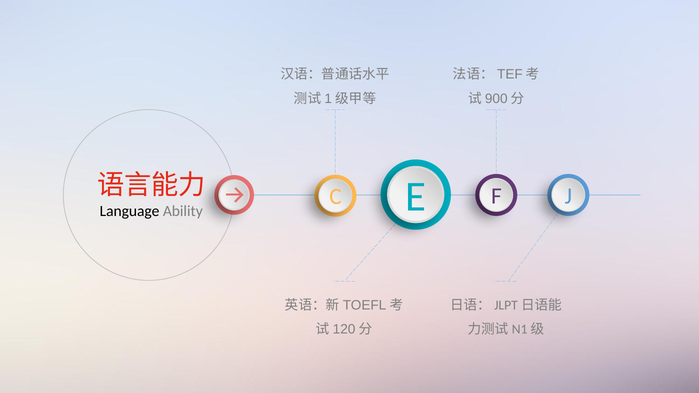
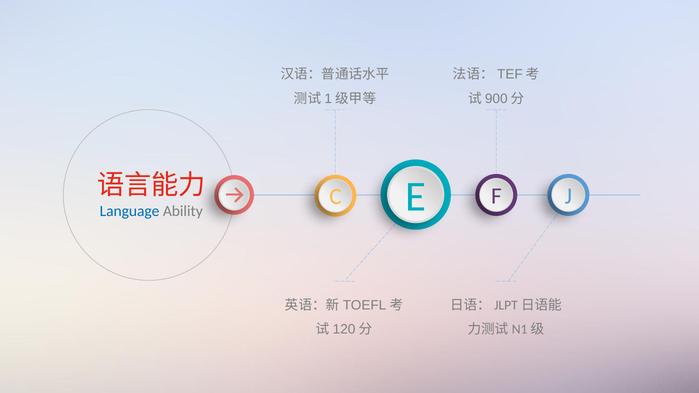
Language colour: black -> blue
